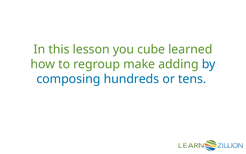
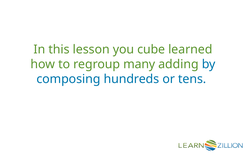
make: make -> many
